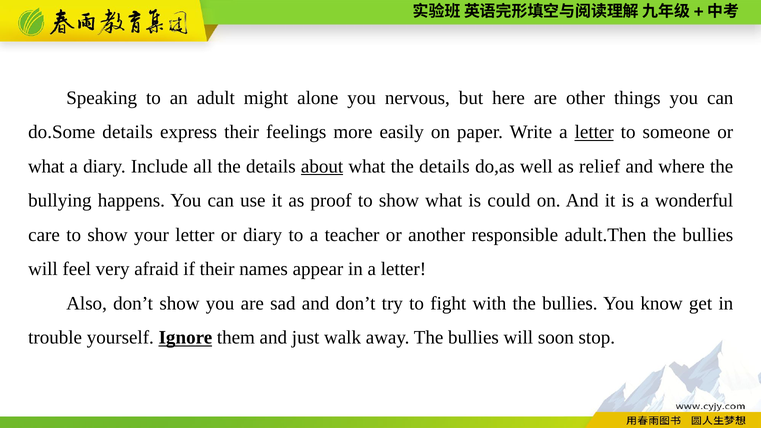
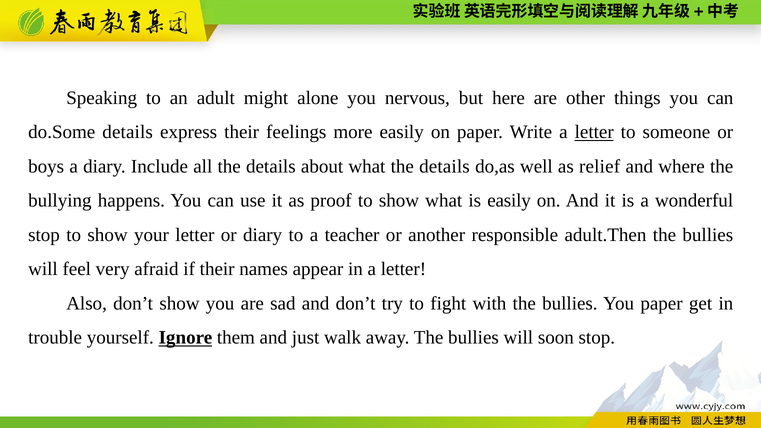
what at (46, 167): what -> boys
about underline: present -> none
is could: could -> easily
care at (44, 235): care -> stop
You know: know -> paper
